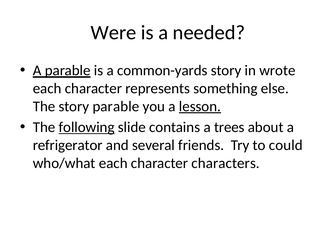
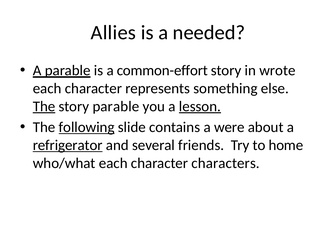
Were: Were -> Allies
common-yards: common-yards -> common-effort
The at (44, 106) underline: none -> present
trees: trees -> were
refrigerator underline: none -> present
could: could -> home
